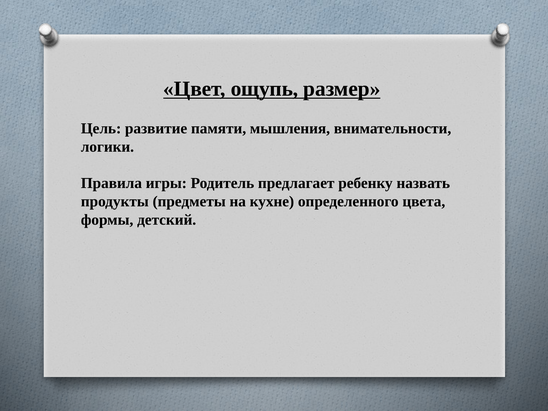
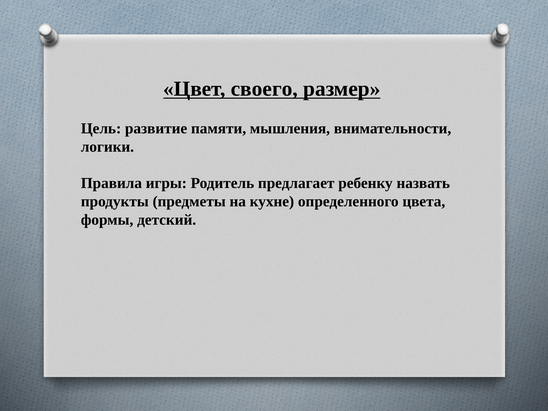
ощупь: ощупь -> своего
